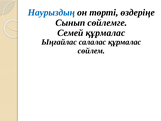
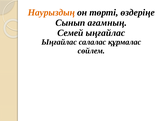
Наурыздың colour: blue -> orange
сөйлемге: сөйлемге -> ағамның
Семей құрмалас: құрмалас -> ыңғайлас
